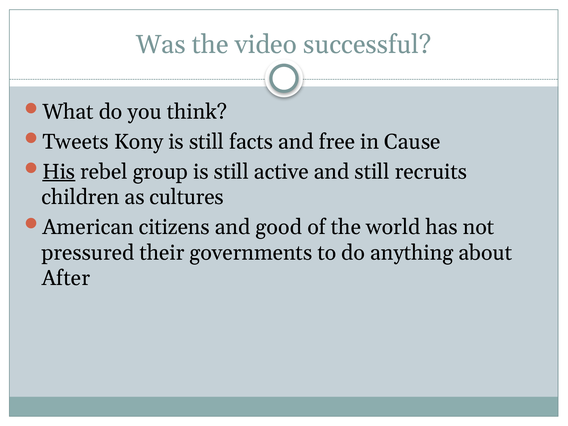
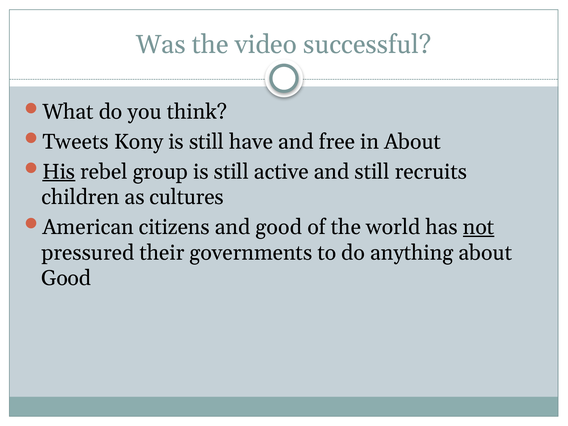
facts: facts -> have
in Cause: Cause -> About
not underline: none -> present
After at (66, 278): After -> Good
